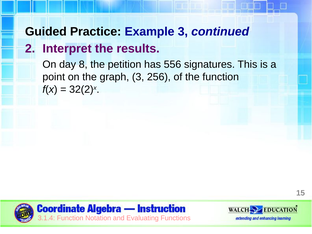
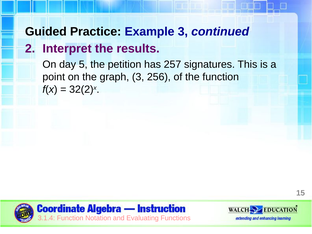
8: 8 -> 5
556: 556 -> 257
